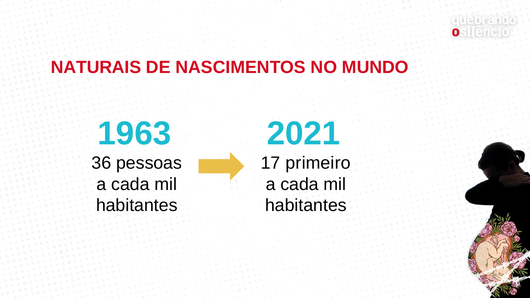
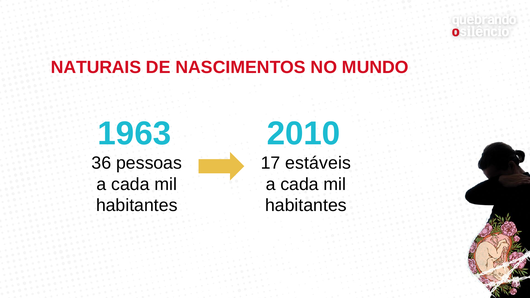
2021: 2021 -> 2010
primeiro: primeiro -> estáveis
